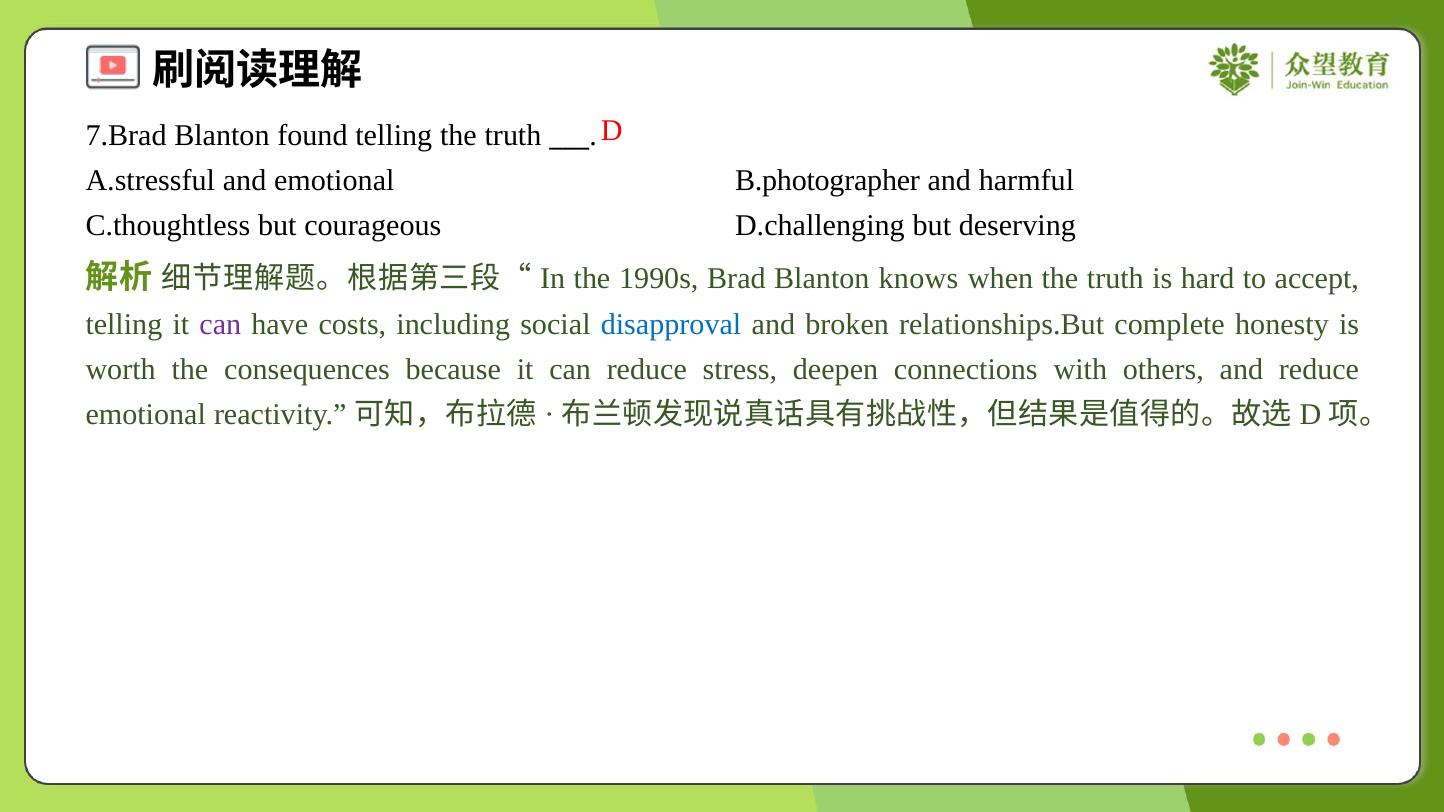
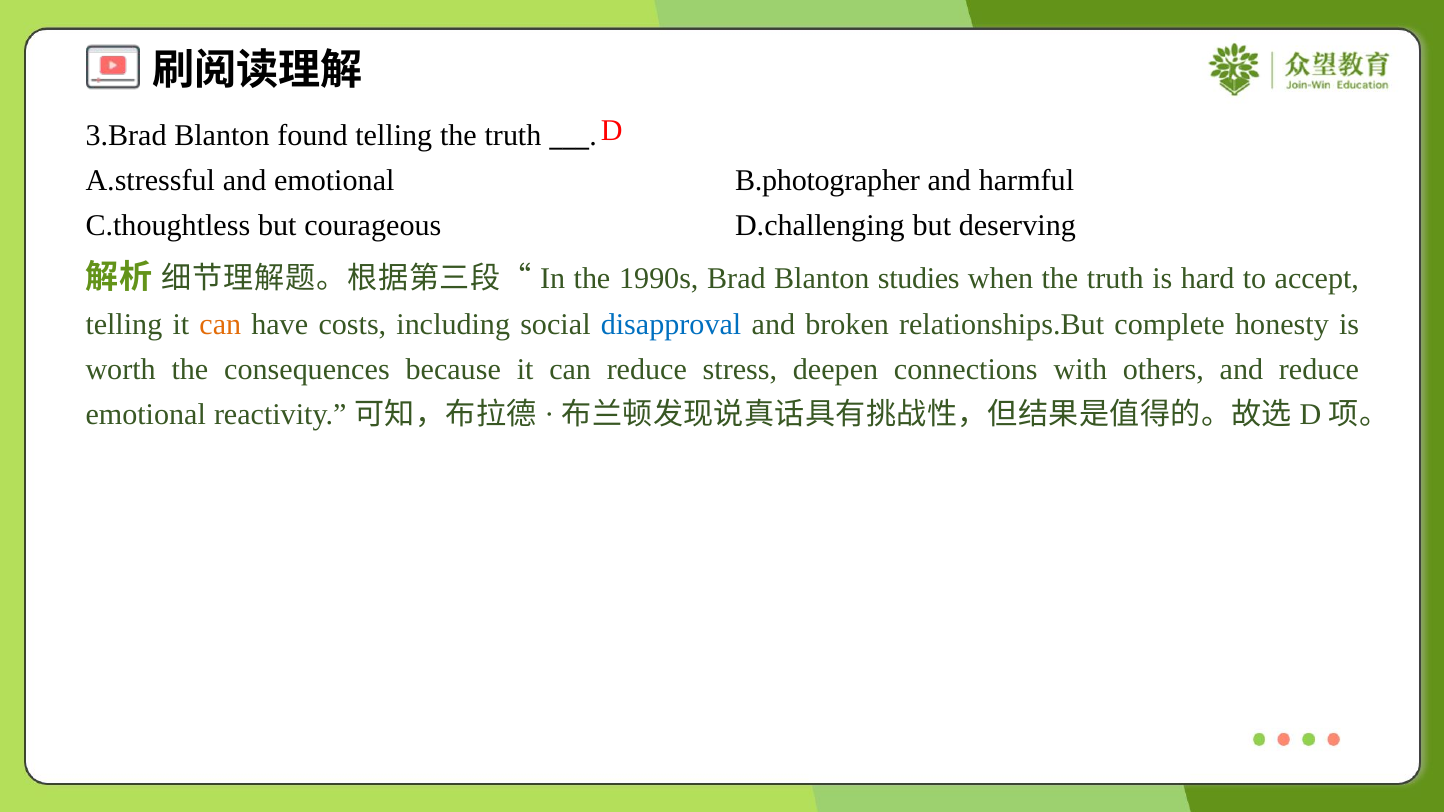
7.Brad: 7.Brad -> 3.Brad
knows: knows -> studies
can at (220, 325) colour: purple -> orange
